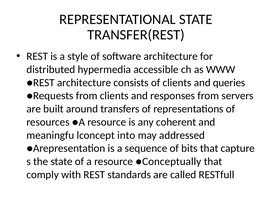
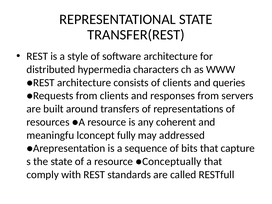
accessible: accessible -> characters
into: into -> fully
